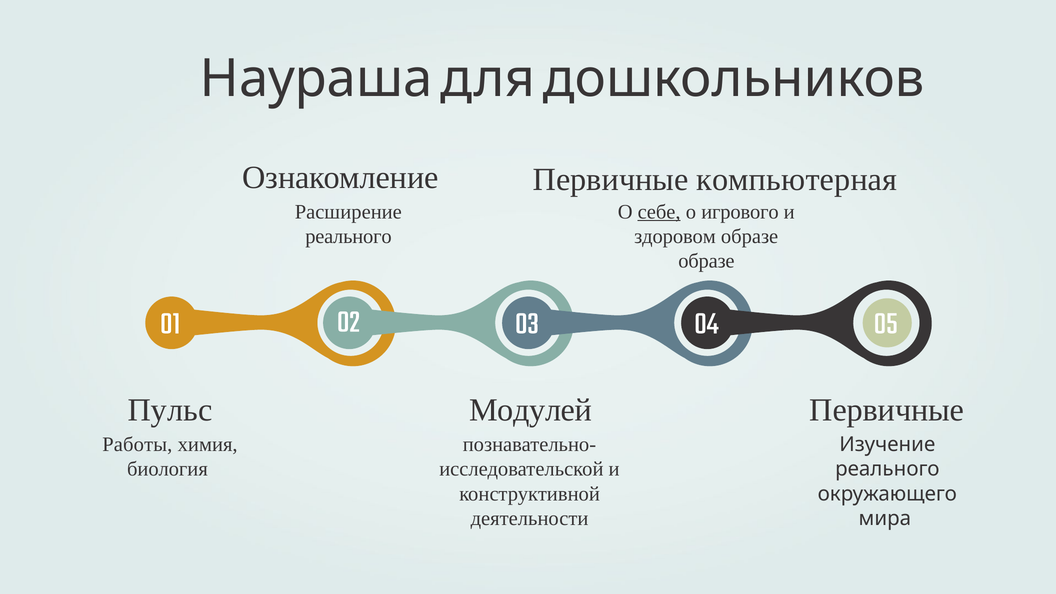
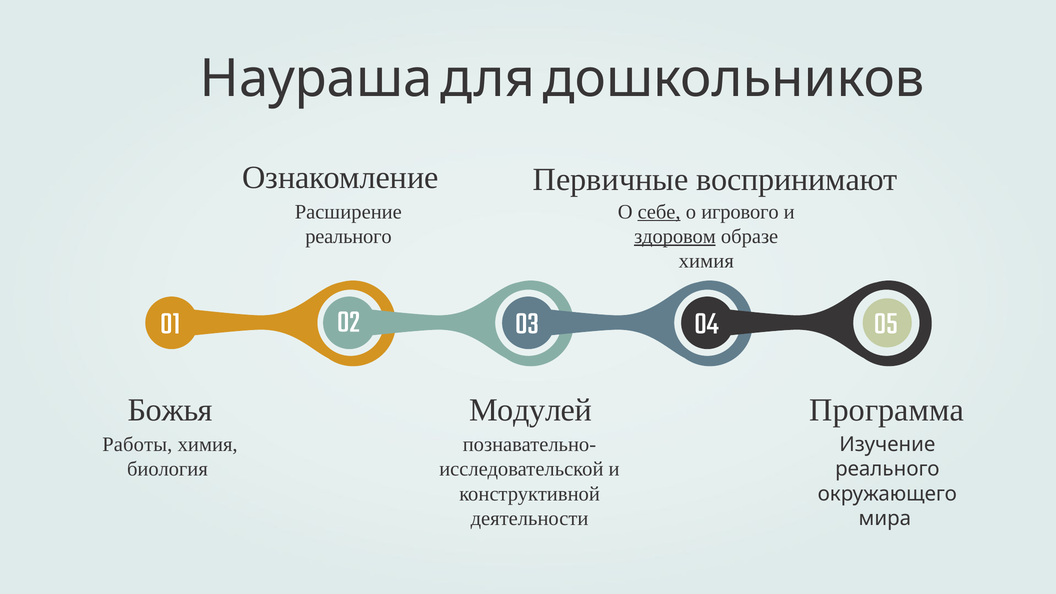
компьютерная: компьютерная -> воспринимают
здоровом underline: none -> present
образе at (706, 261): образе -> химия
Пульс: Пульс -> Божья
Первичные at (887, 410): Первичные -> Программа
